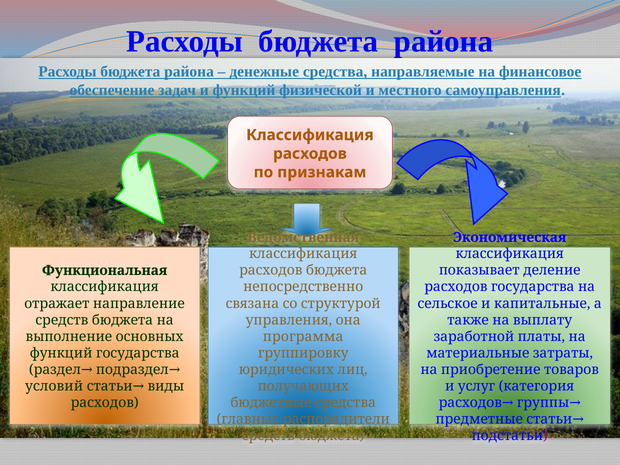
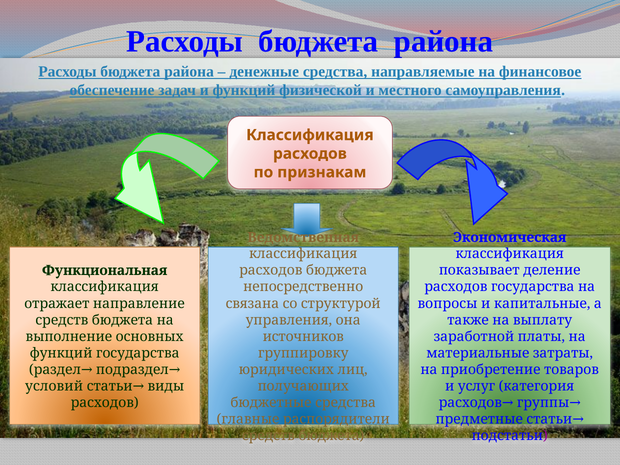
сельское: сельское -> вопросы
программа: программа -> источников
